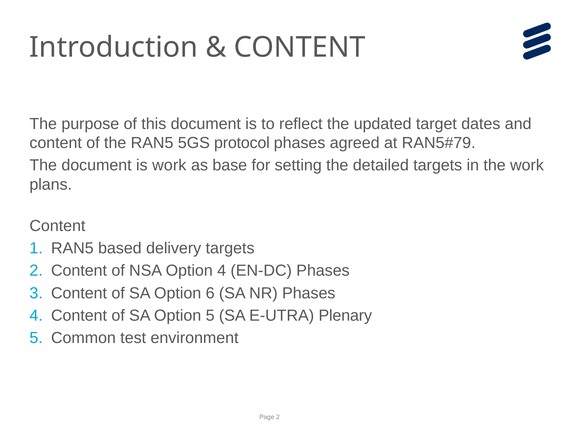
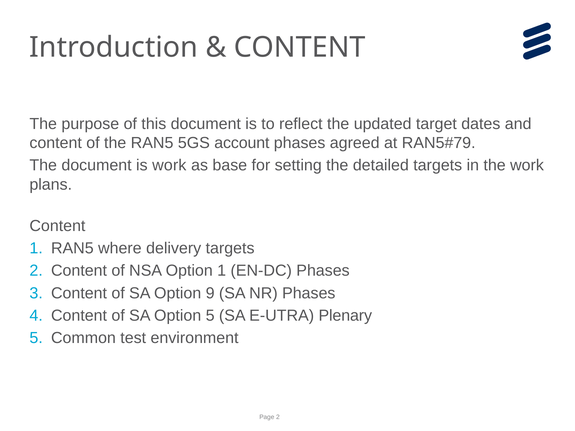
protocol: protocol -> account
based: based -> where
Option 4: 4 -> 1
6: 6 -> 9
